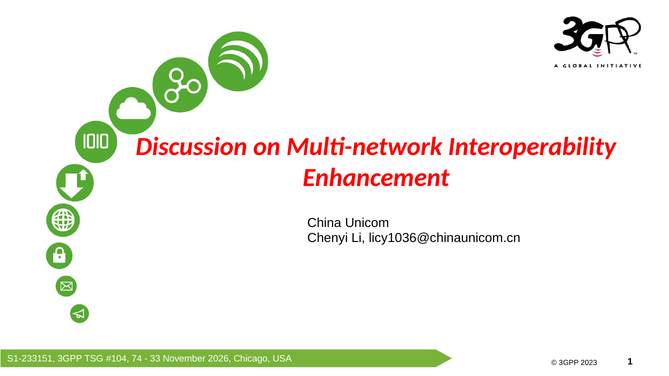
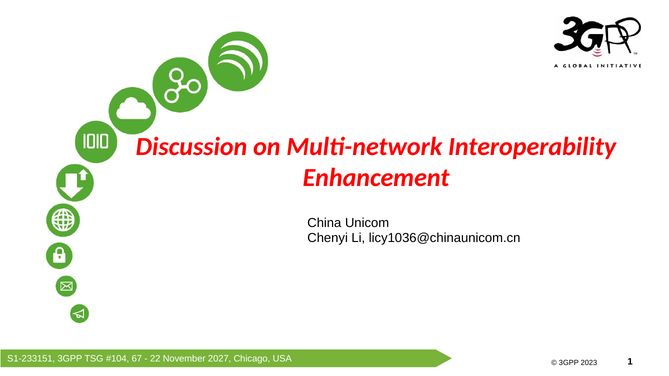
74: 74 -> 67
33: 33 -> 22
2026: 2026 -> 2027
